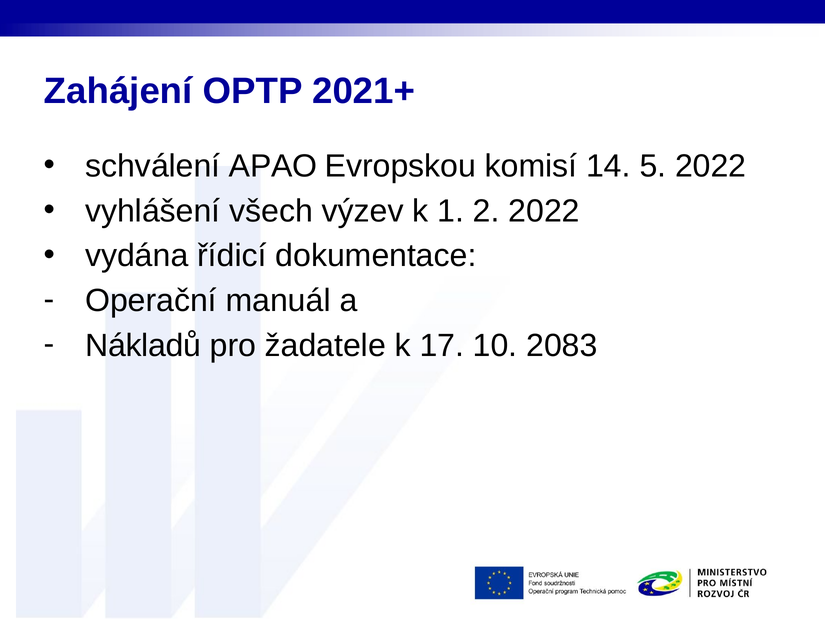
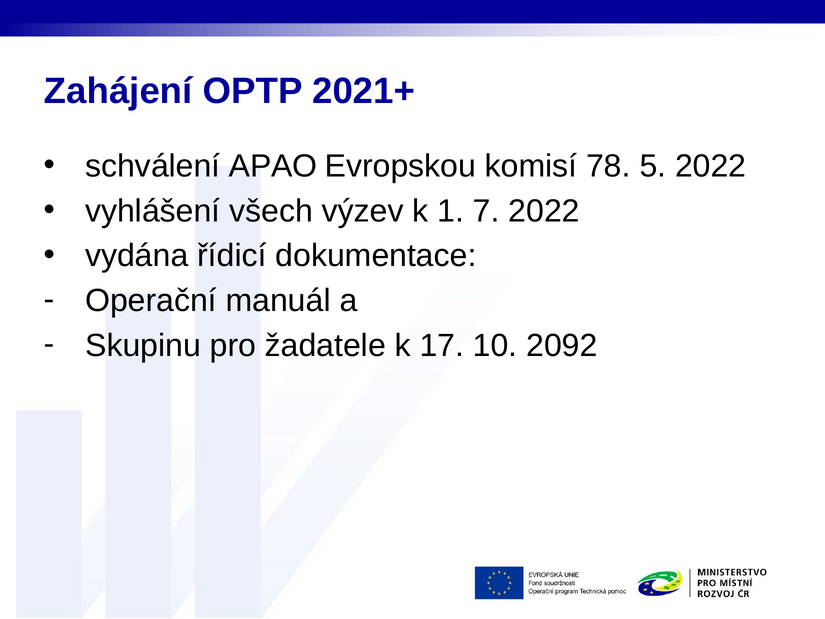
14: 14 -> 78
2: 2 -> 7
Nákladů: Nákladů -> Skupinu
2083: 2083 -> 2092
